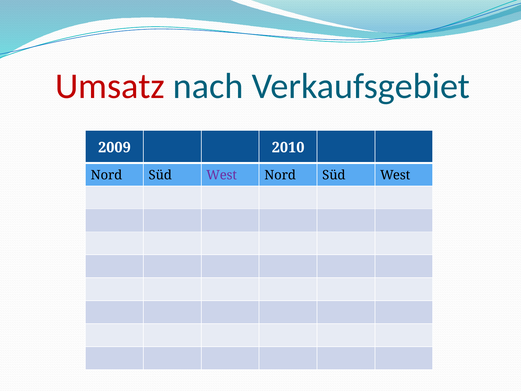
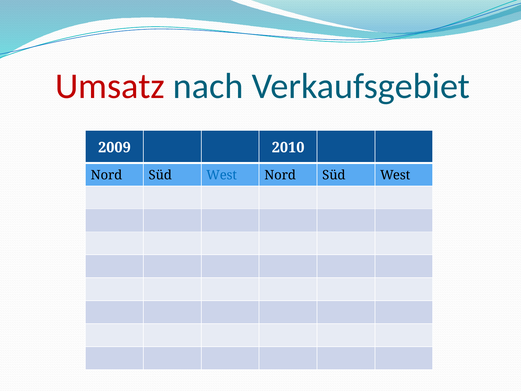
West at (222, 175) colour: purple -> blue
